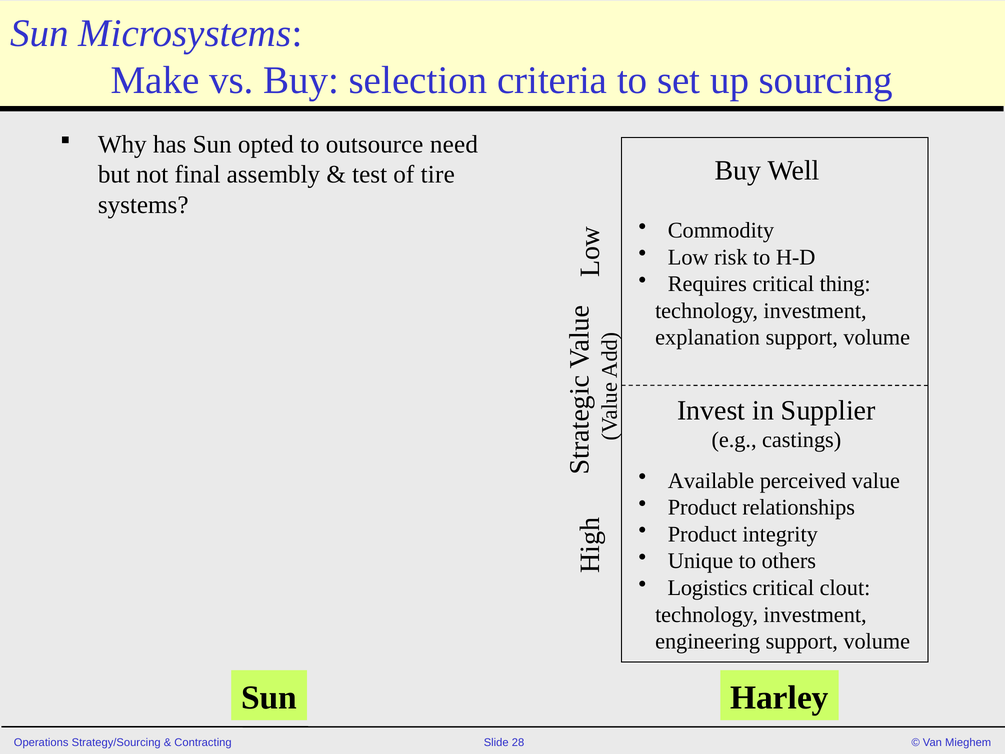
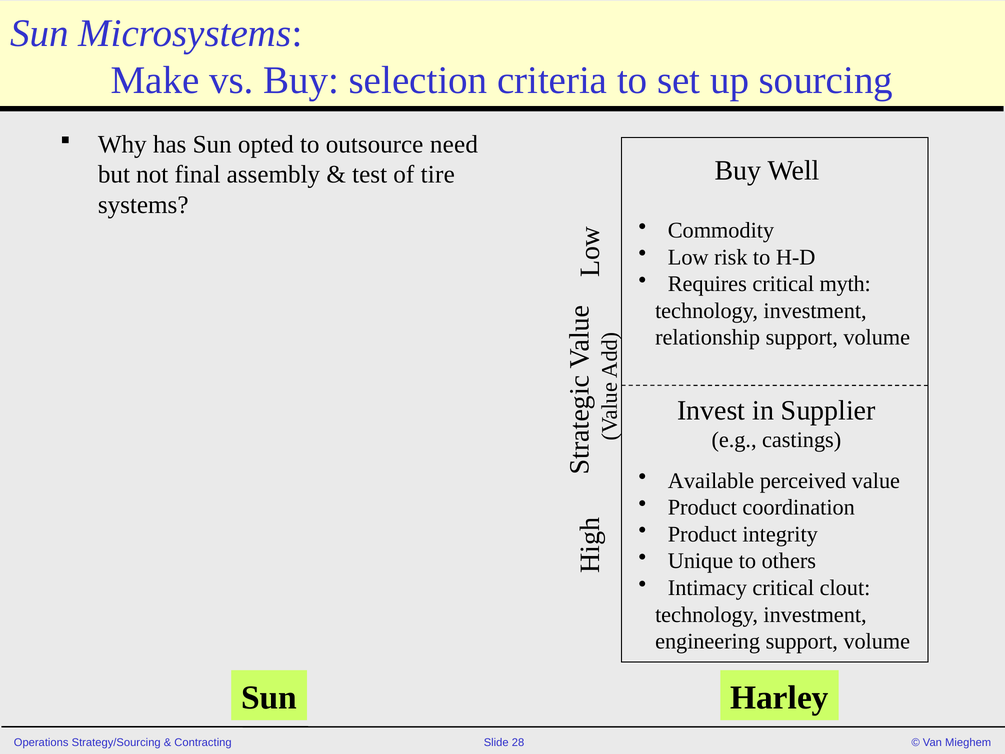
thing: thing -> myth
explanation: explanation -> relationship
relationships: relationships -> coordination
Logistics: Logistics -> Intimacy
